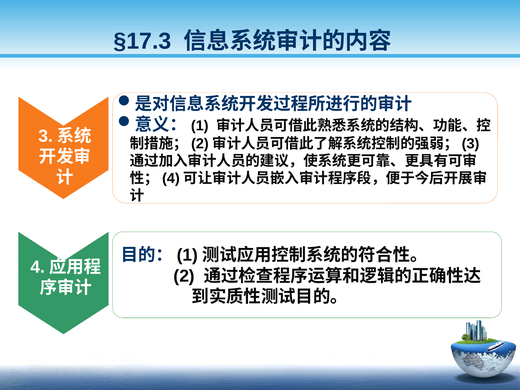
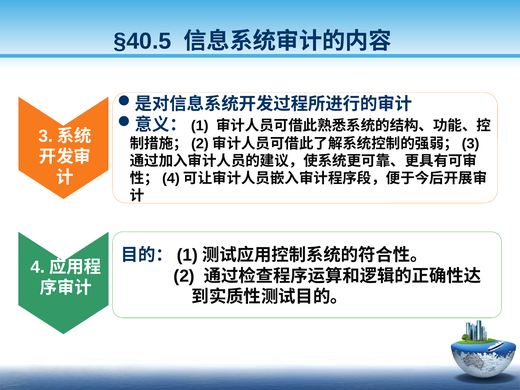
§17.3: §17.3 -> §40.5
